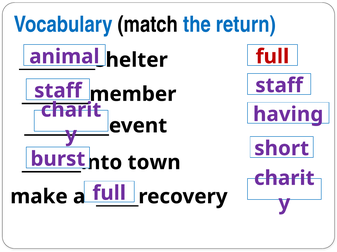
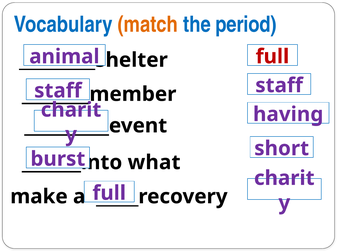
match colour: black -> orange
return: return -> period
town: town -> what
